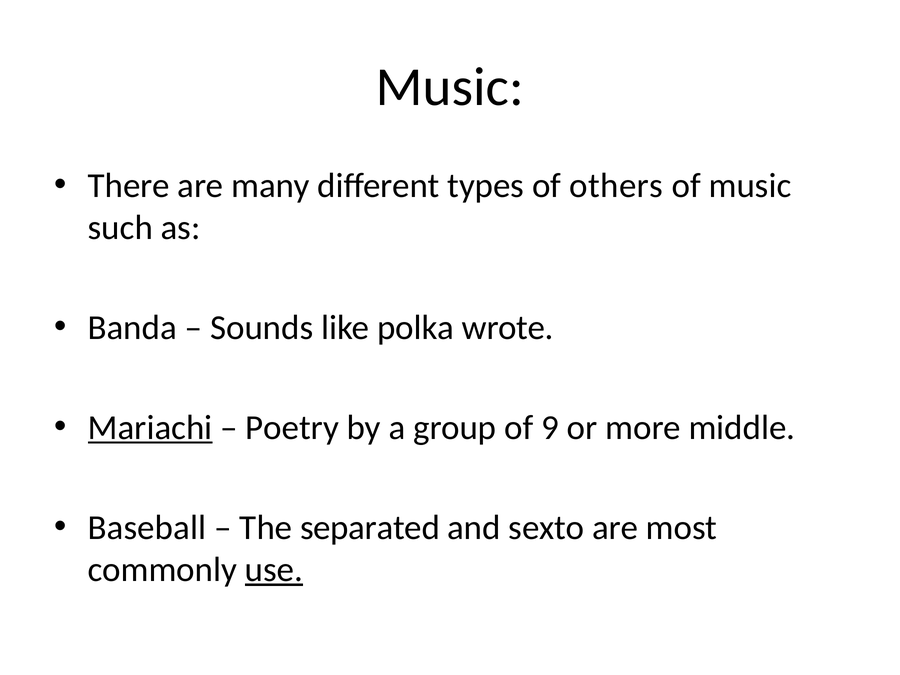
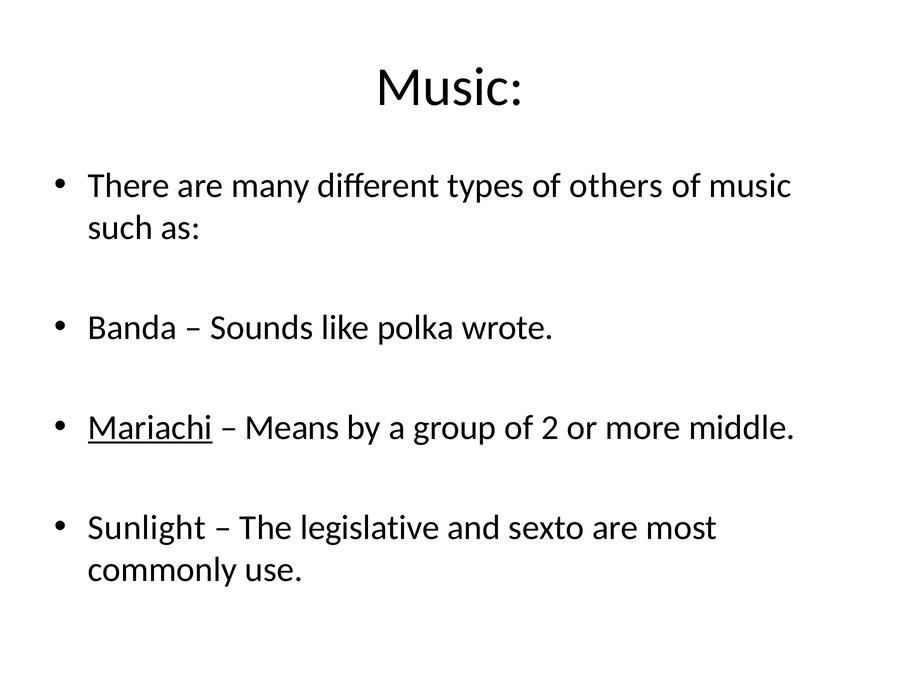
Poetry: Poetry -> Means
9: 9 -> 2
Baseball: Baseball -> Sunlight
separated: separated -> legislative
use underline: present -> none
